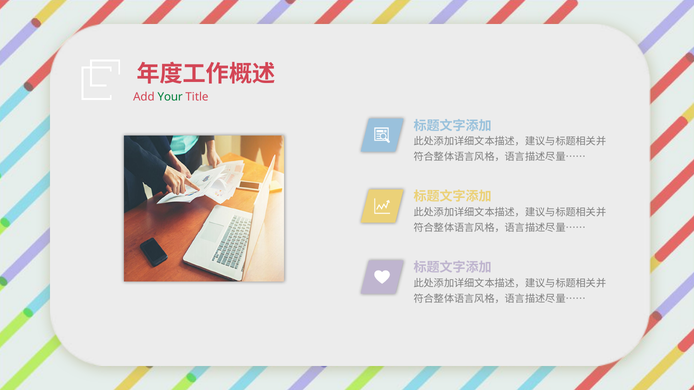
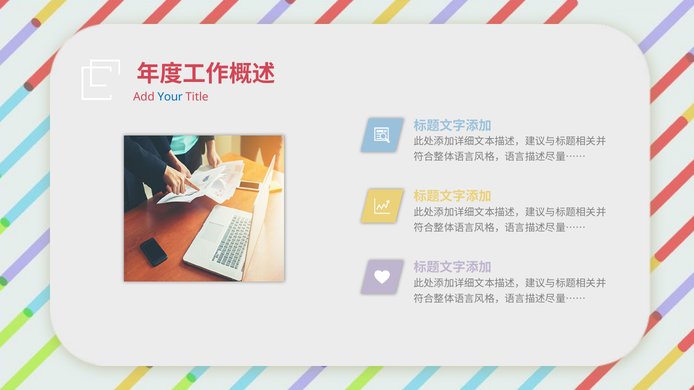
Your colour: green -> blue
